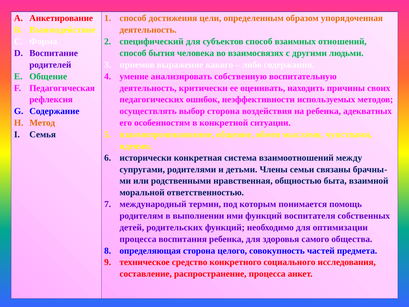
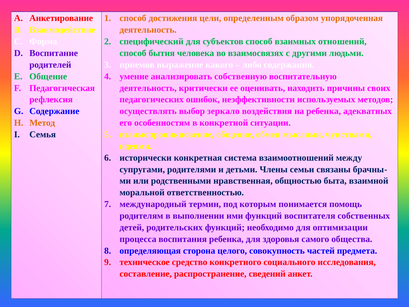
выбор сторона: сторона -> зеркало
распространение процесса: процесса -> сведений
